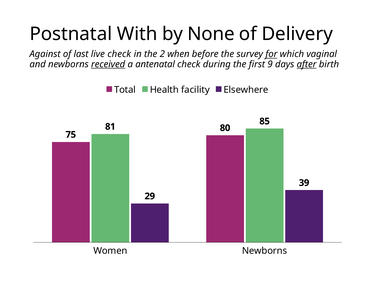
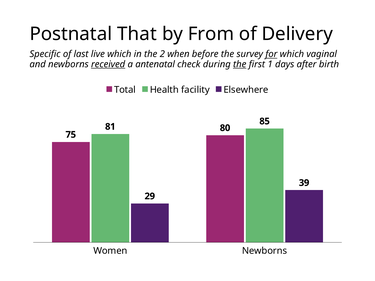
With: With -> That
None: None -> From
Against: Against -> Specific
live check: check -> which
the at (240, 64) underline: none -> present
9: 9 -> 1
after underline: present -> none
